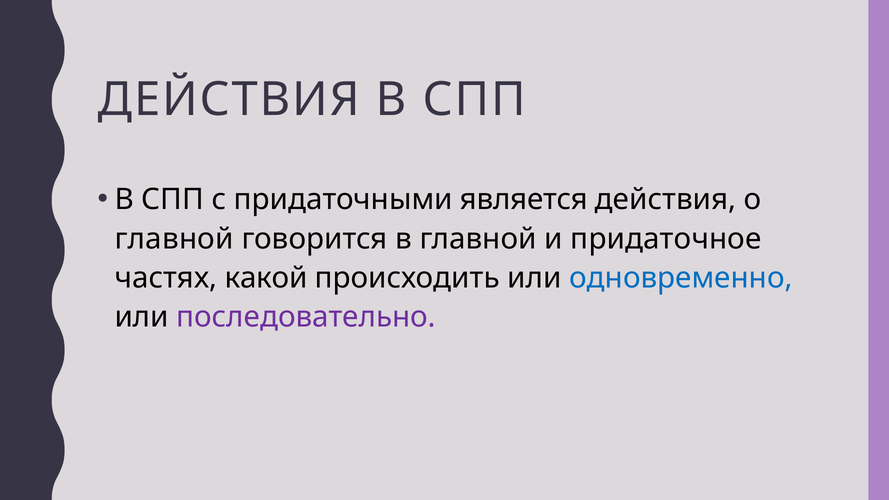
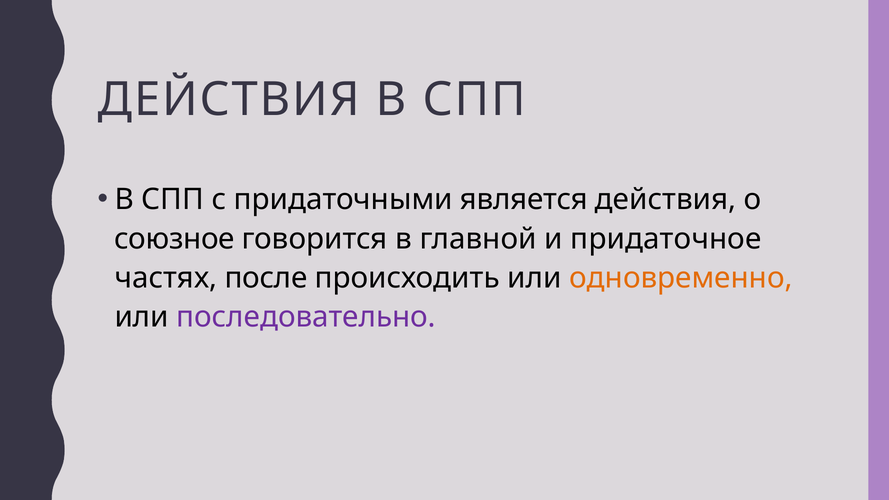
главной at (174, 239): главной -> союзное
какой: какой -> после
одновременно colour: blue -> orange
